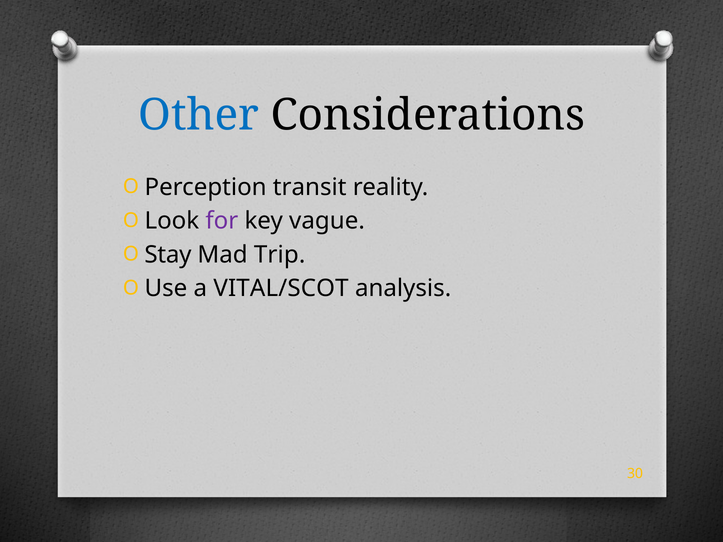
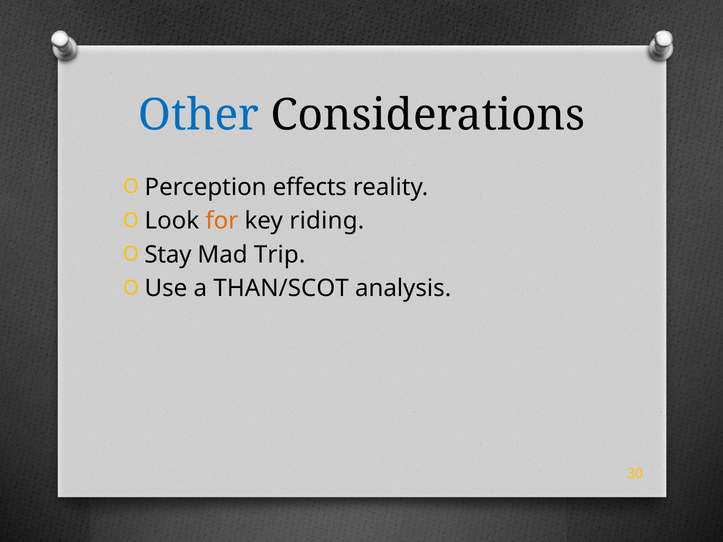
transit: transit -> effects
for colour: purple -> orange
vague: vague -> riding
VITAL/SCOT: VITAL/SCOT -> THAN/SCOT
